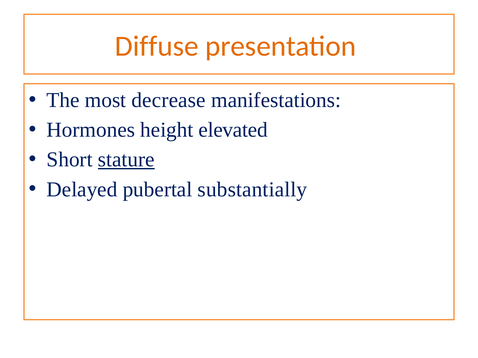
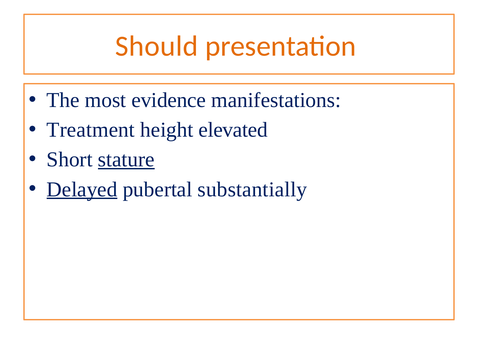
Diffuse: Diffuse -> Should
decrease: decrease -> evidence
Hormones: Hormones -> Treatment
Delayed underline: none -> present
